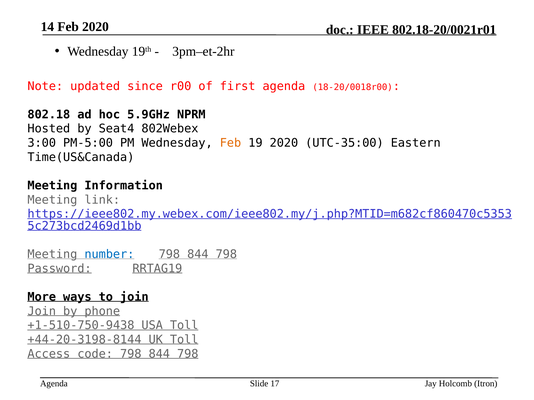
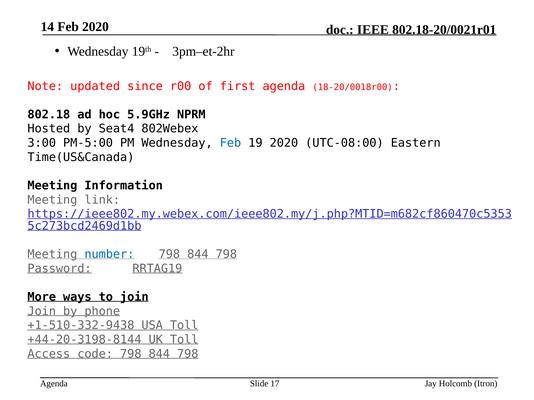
Feb at (230, 143) colour: orange -> blue
UTC-35:00: UTC-35:00 -> UTC-08:00
+1-510-750-9438: +1-510-750-9438 -> +1-510-332-9438
